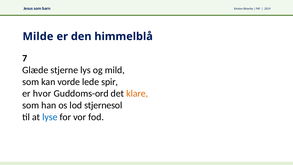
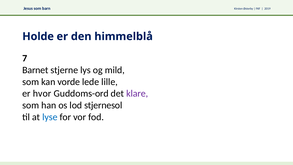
Milde: Milde -> Holde
Glæde: Glæde -> Barnet
spir: spir -> lille
klare colour: orange -> purple
